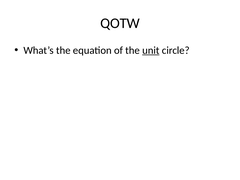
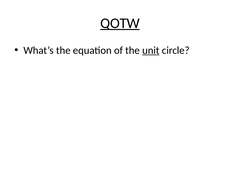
QOTW underline: none -> present
